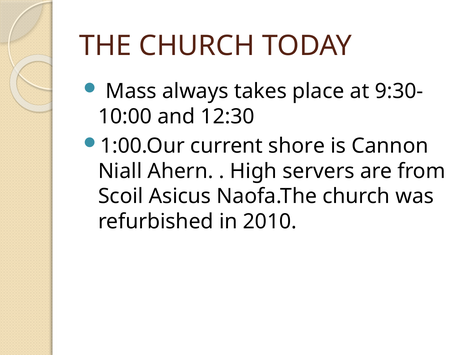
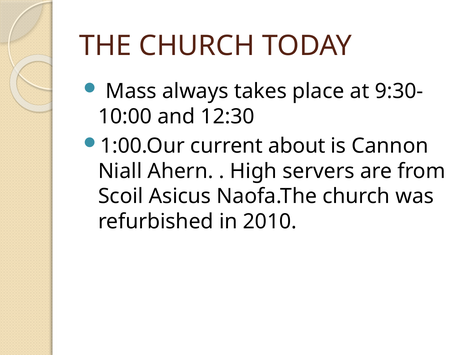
shore: shore -> about
